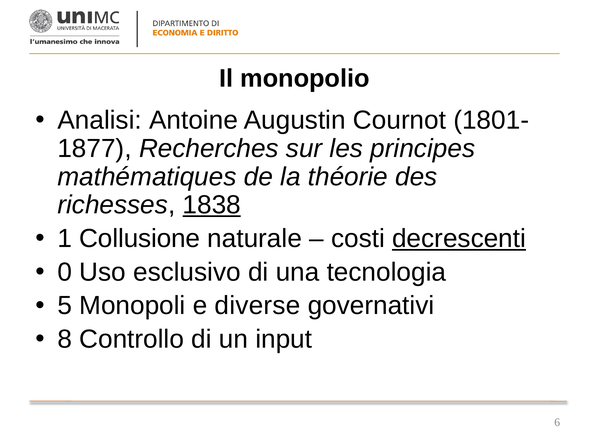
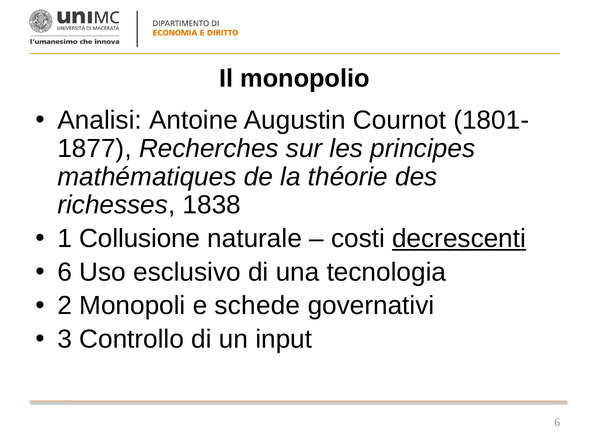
1838 underline: present -> none
0 at (65, 272): 0 -> 6
5: 5 -> 2
diverse: diverse -> schede
8: 8 -> 3
